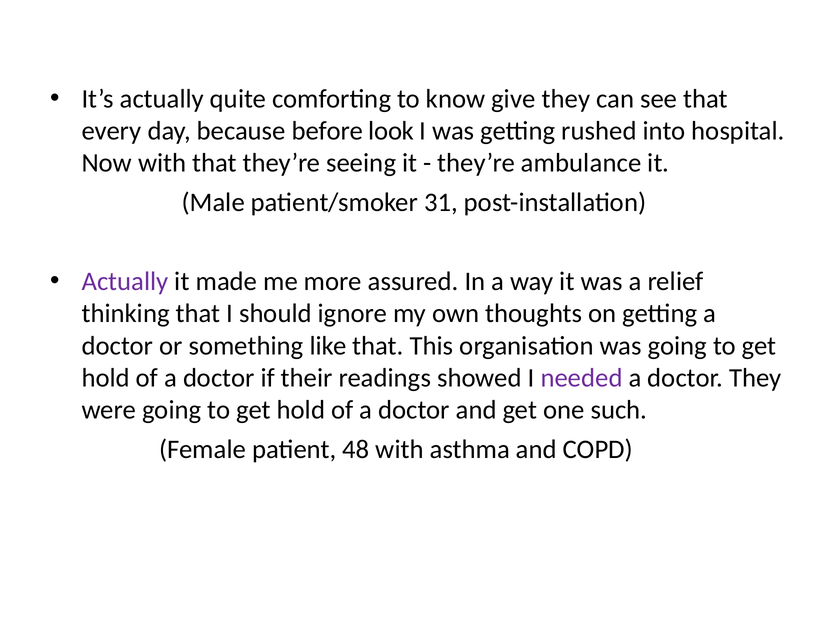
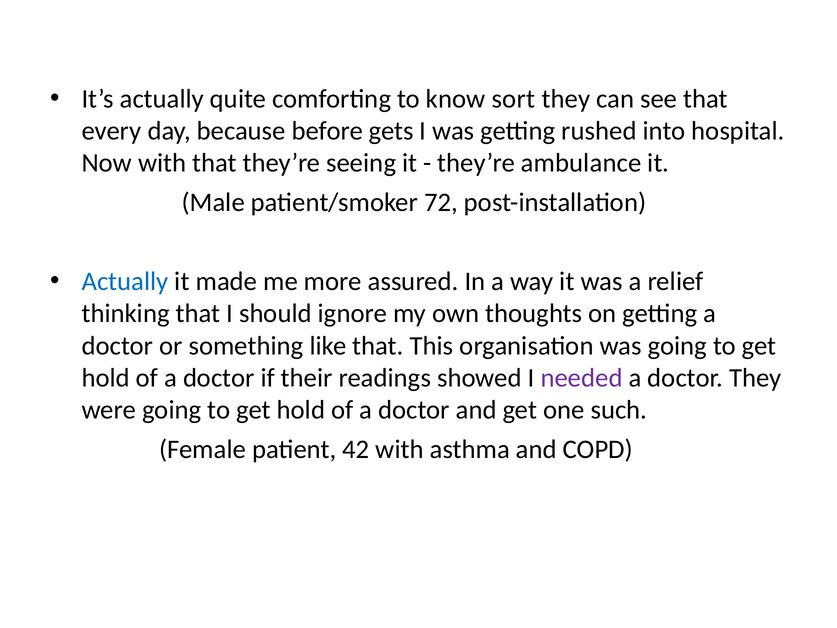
give: give -> sort
look: look -> gets
31: 31 -> 72
Actually at (125, 281) colour: purple -> blue
48: 48 -> 42
